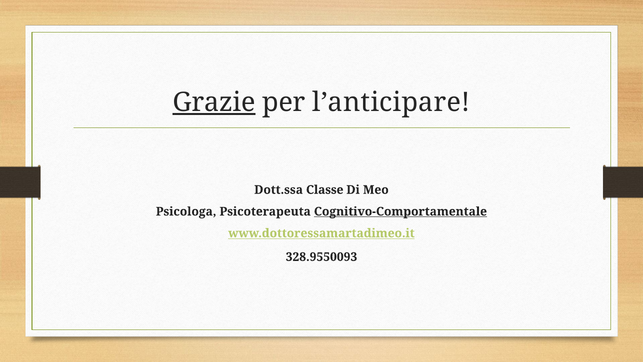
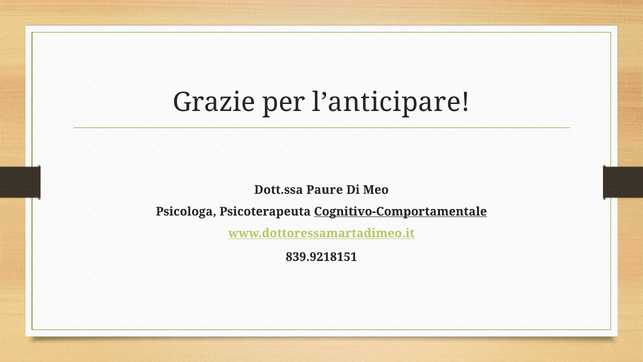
Grazie underline: present -> none
Classe: Classe -> Paure
328.9550093: 328.9550093 -> 839.9218151
